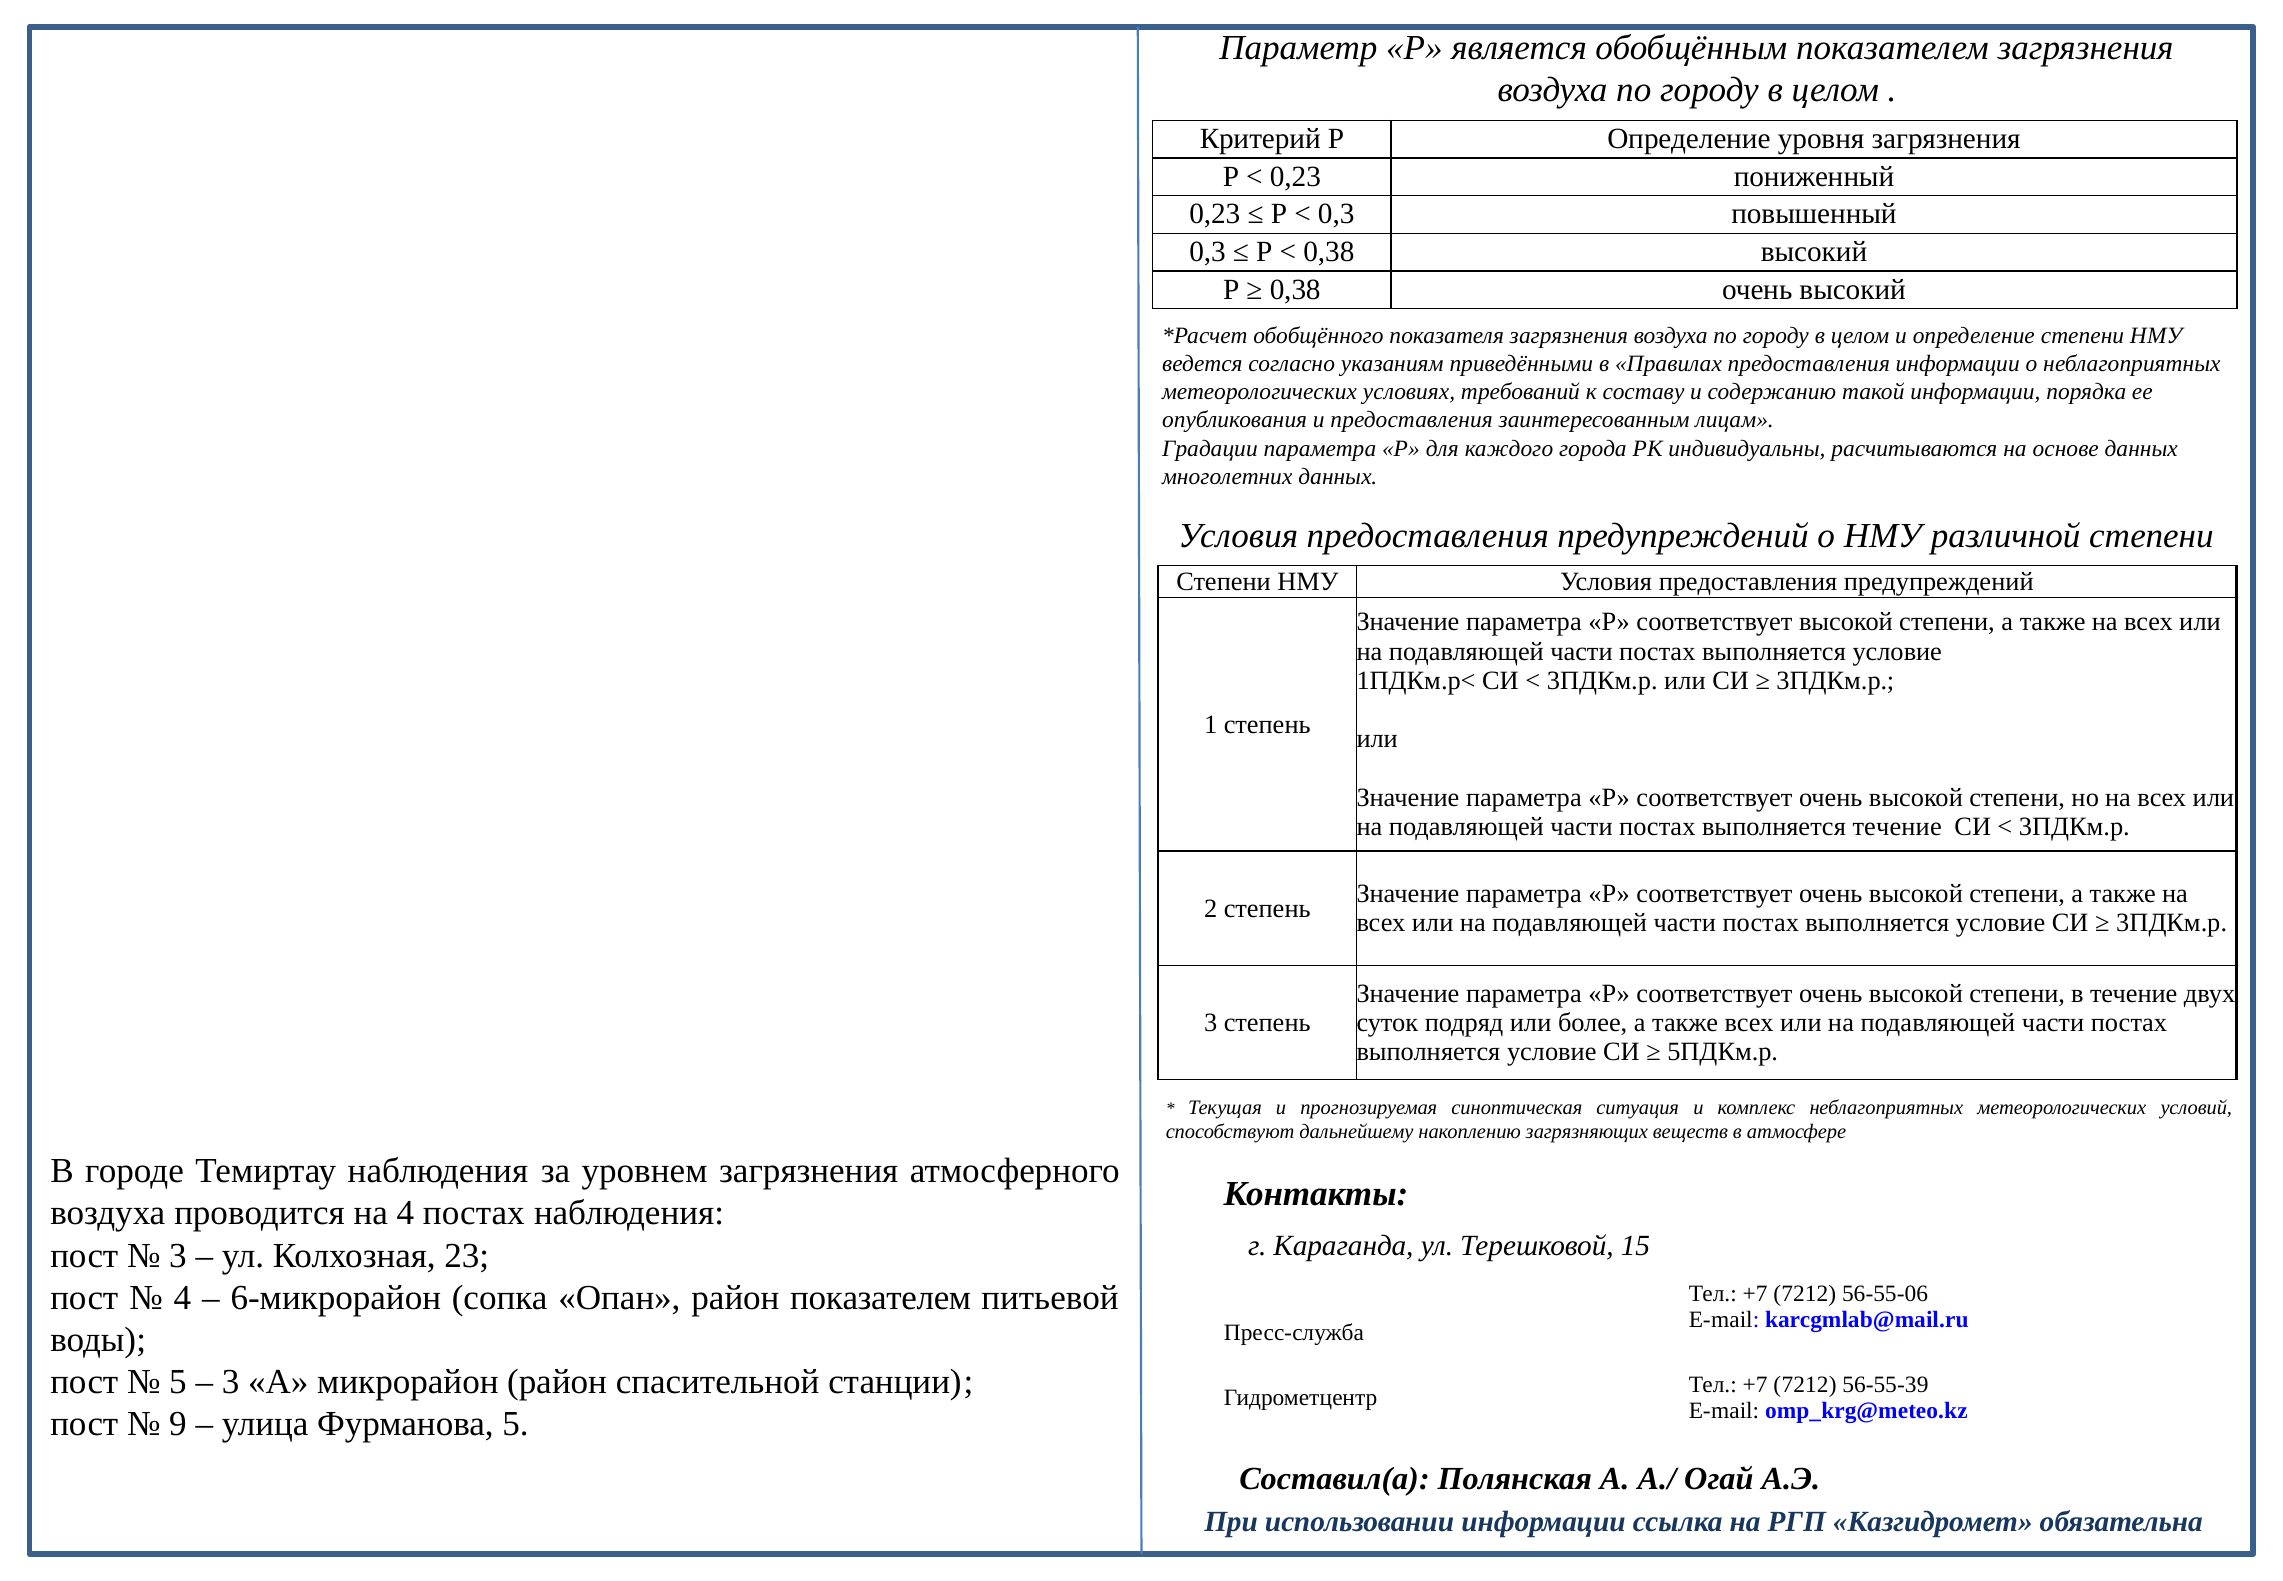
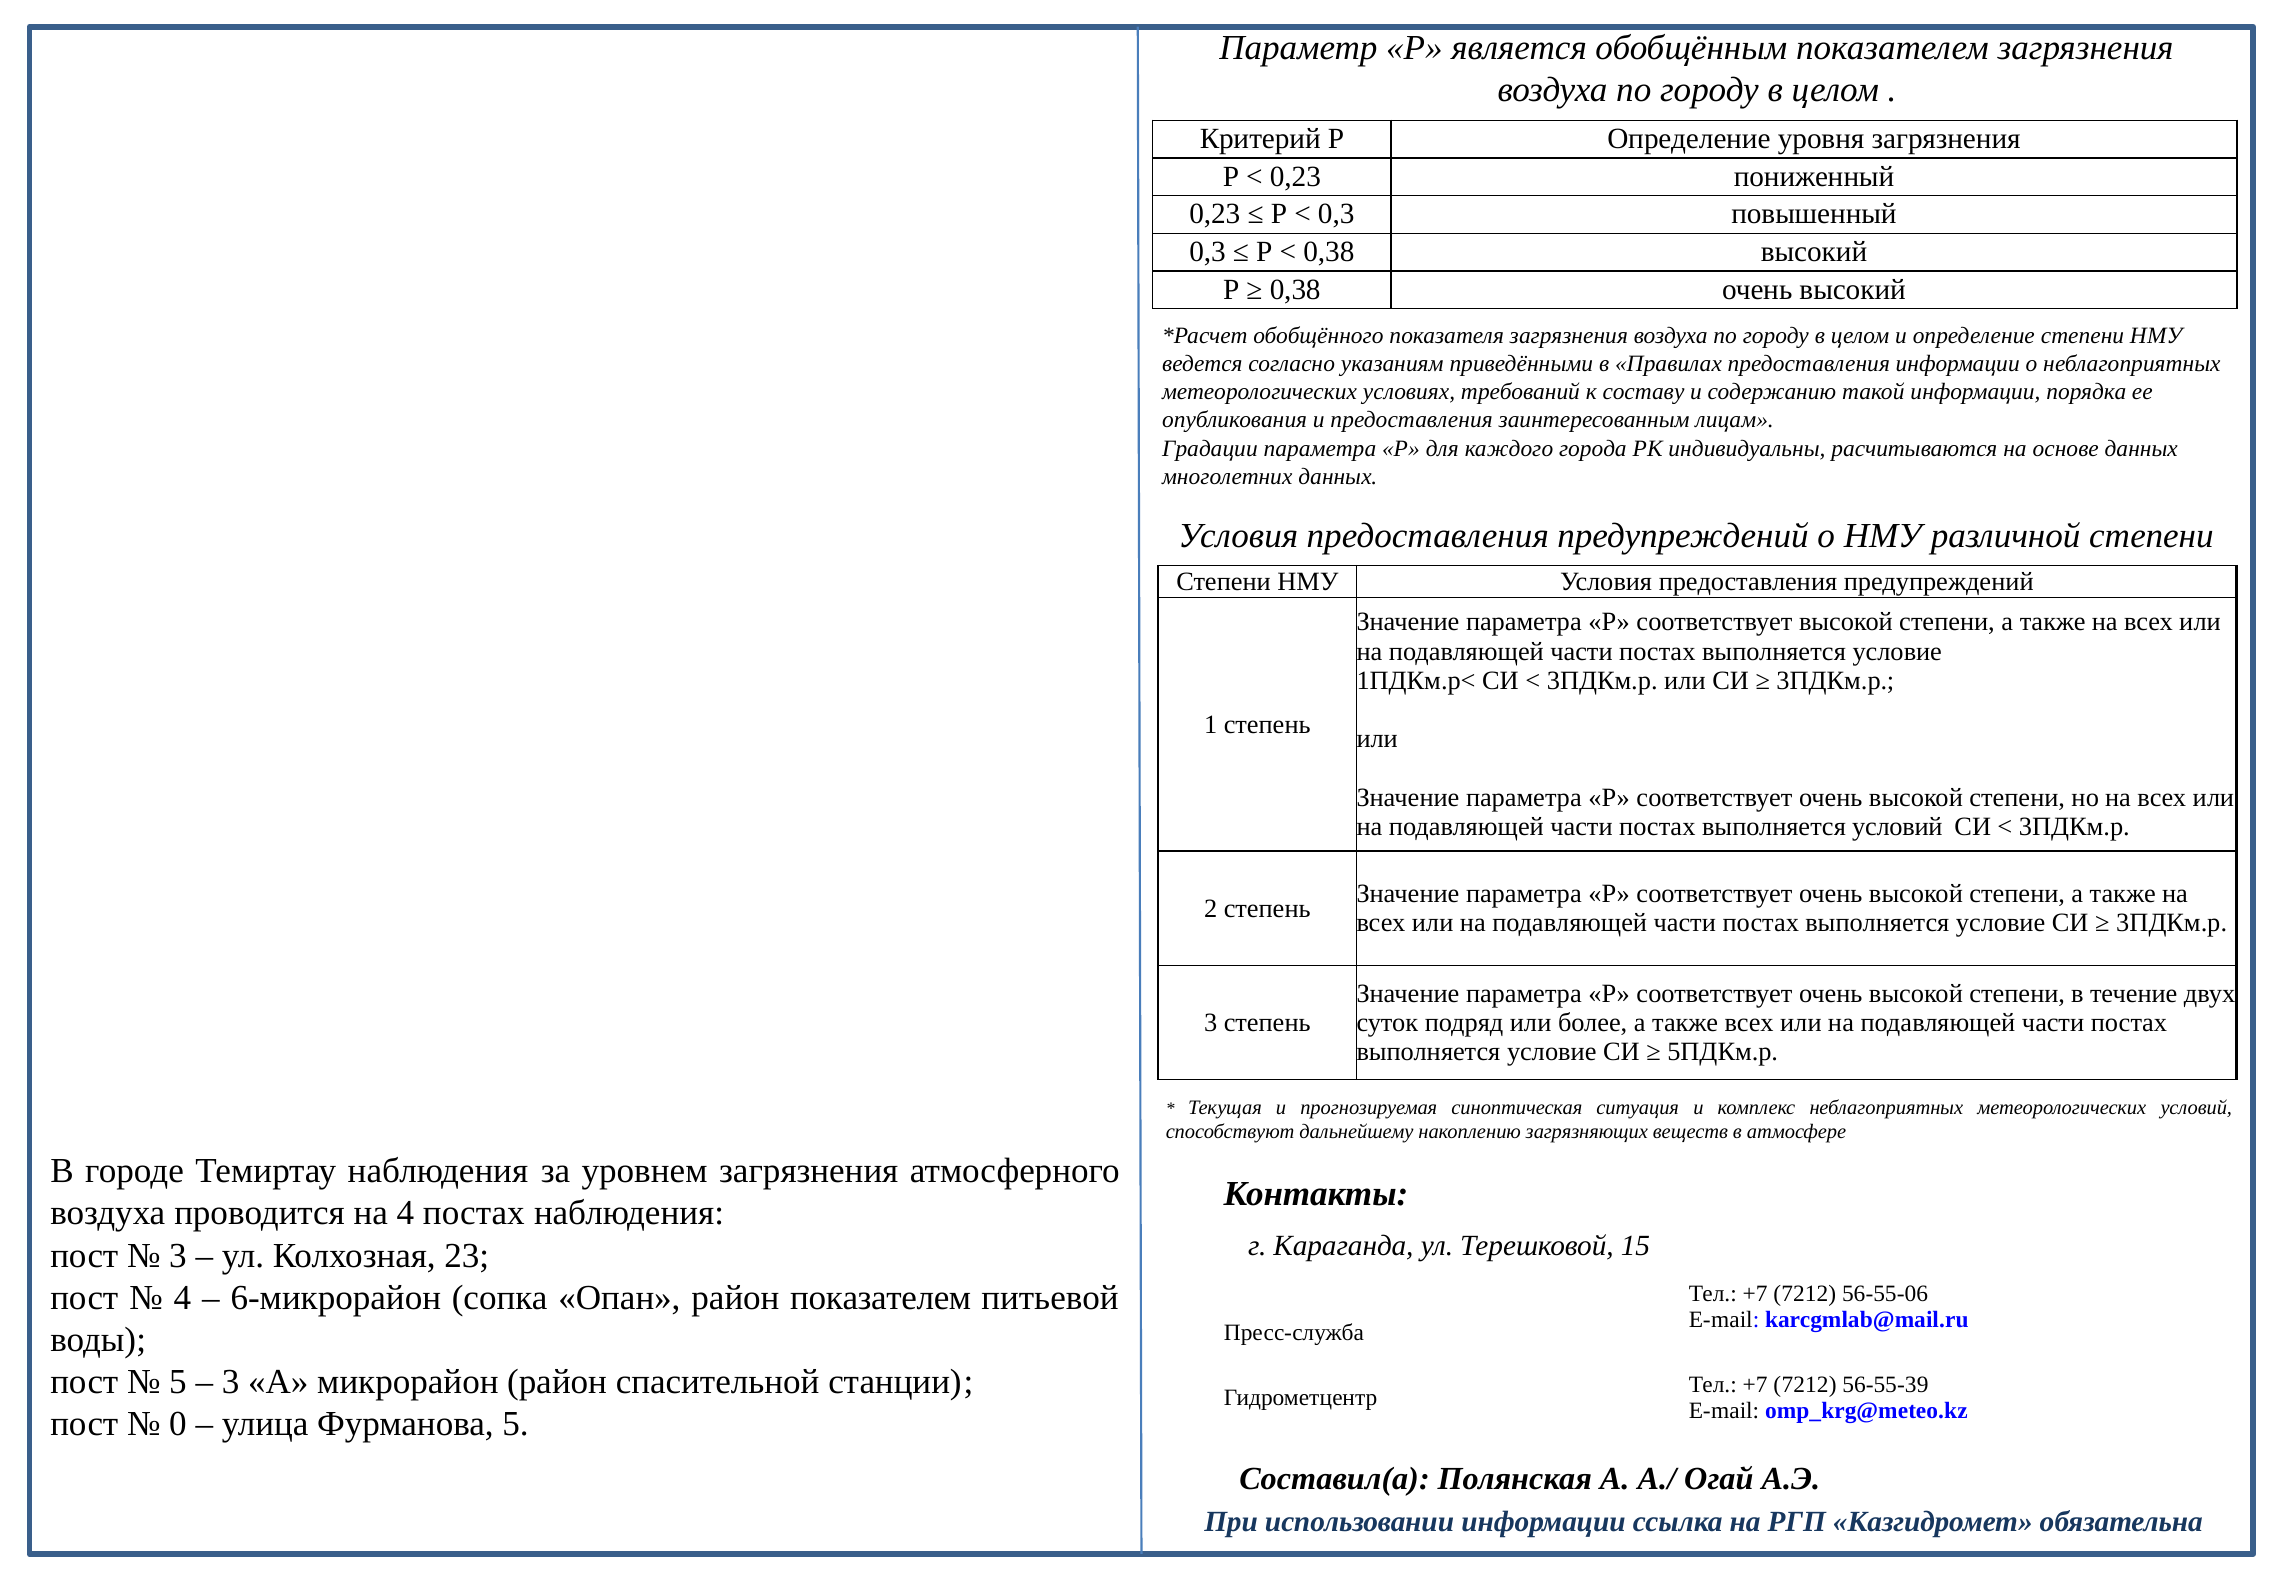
выполняется течение: течение -> условий
9: 9 -> 0
